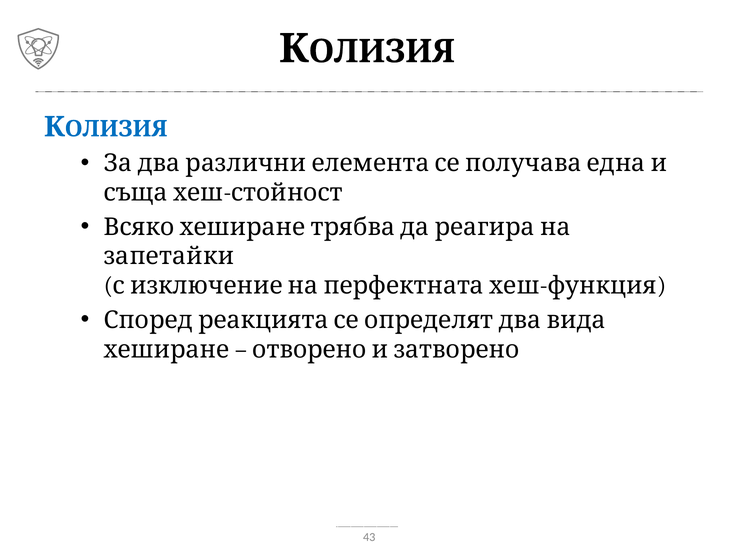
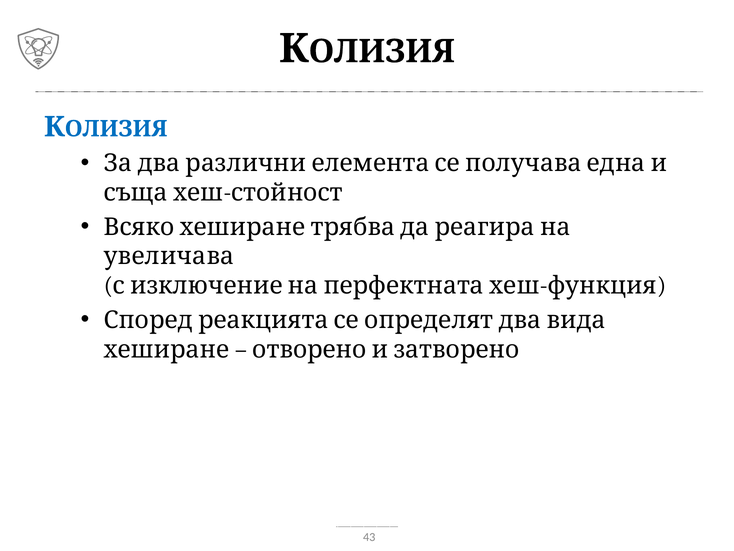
запетайки: запетайки -> увеличава
